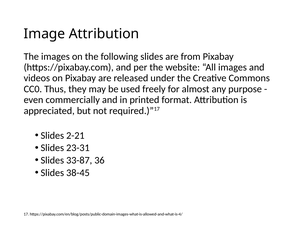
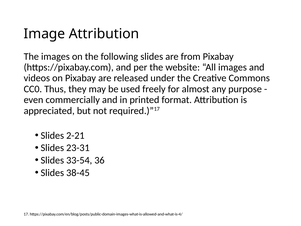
33-87: 33-87 -> 33-54
